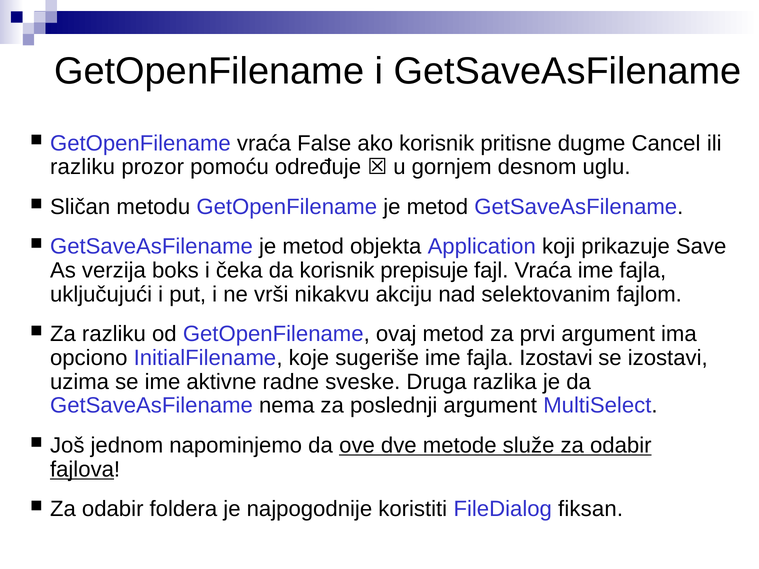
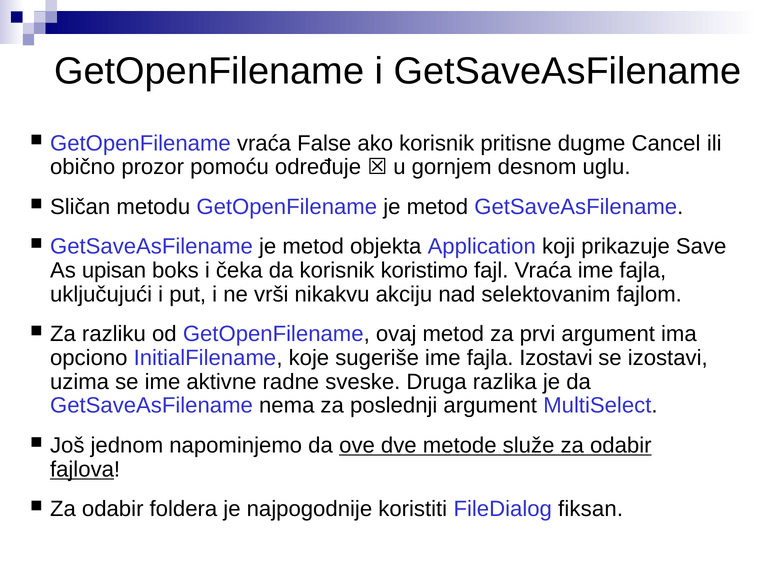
razliku at (83, 167): razliku -> obično
verzija: verzija -> upisan
prepisuje: prepisuje -> koristimo
